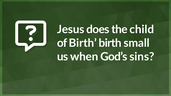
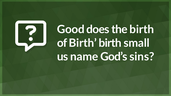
Jesus: Jesus -> Good
the child: child -> birth
when: when -> name
